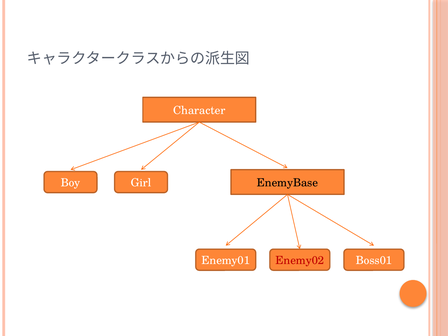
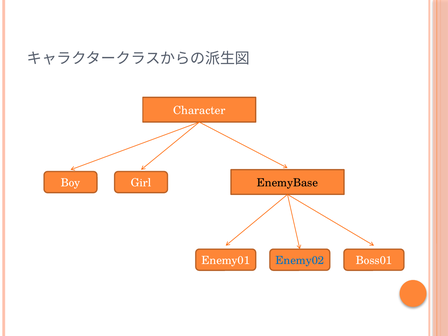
Enemy02 colour: red -> blue
